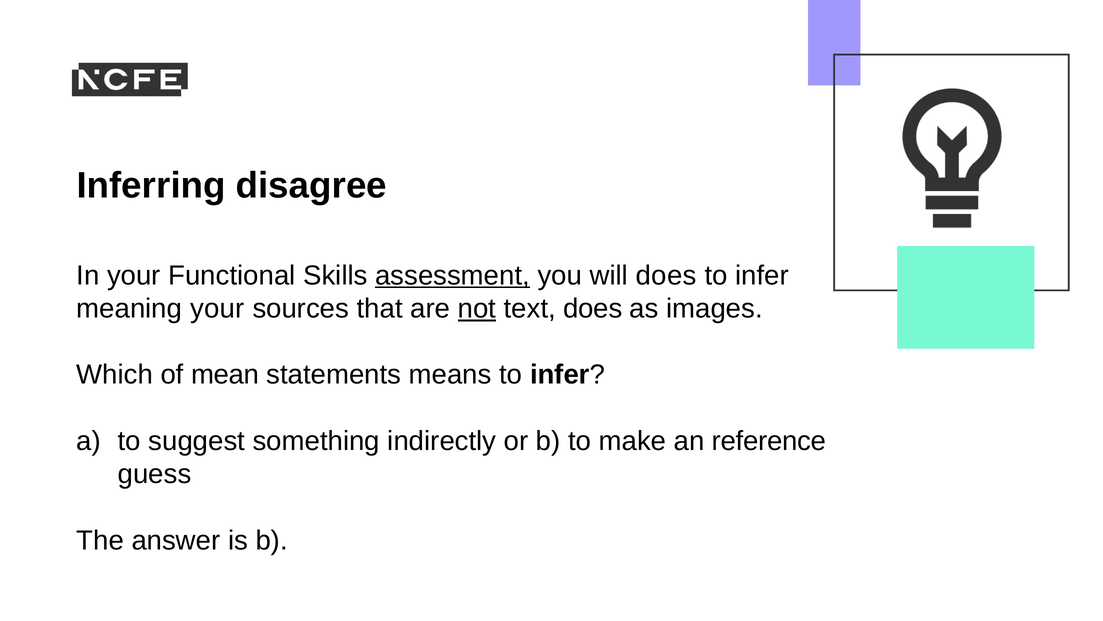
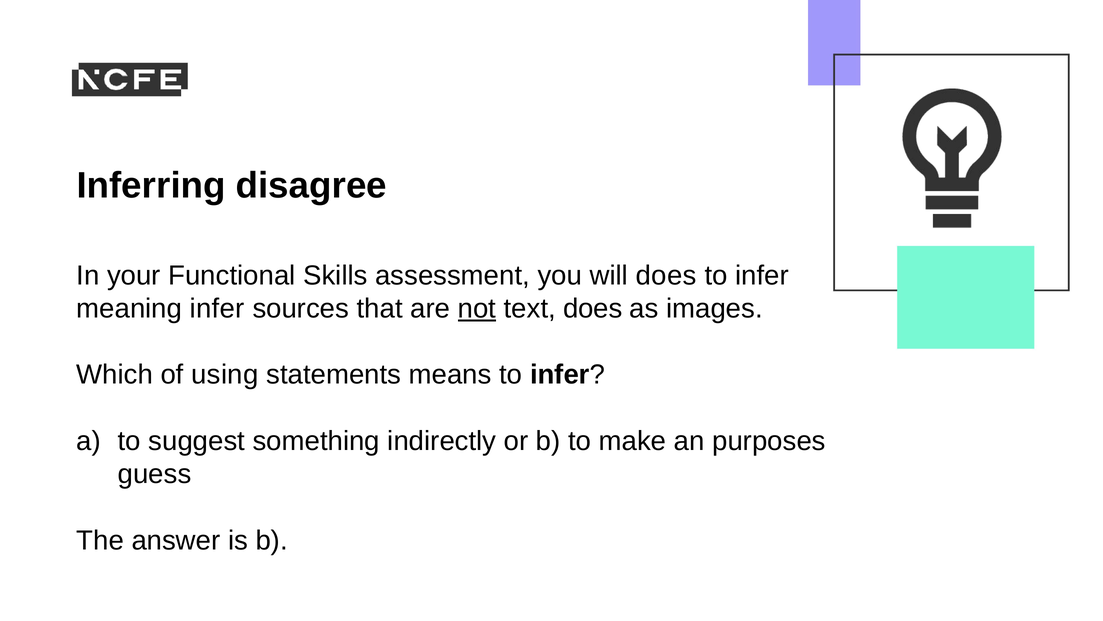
assessment underline: present -> none
meaning your: your -> infer
mean: mean -> using
reference: reference -> purposes
